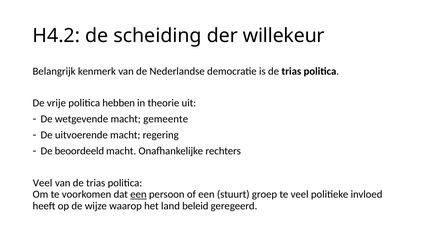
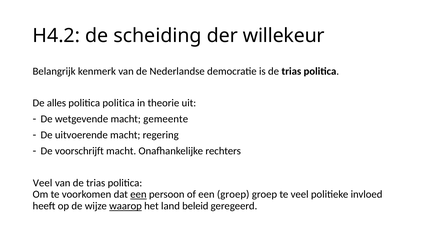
vrije: vrije -> alles
politica hebben: hebben -> politica
beoordeeld: beoordeeld -> voorschrijft
een stuurt: stuurt -> groep
waarop underline: none -> present
